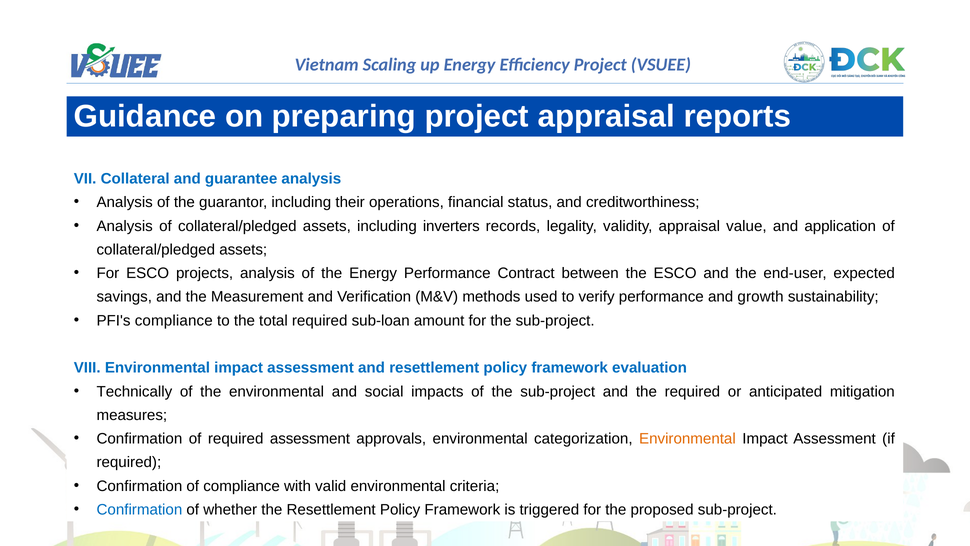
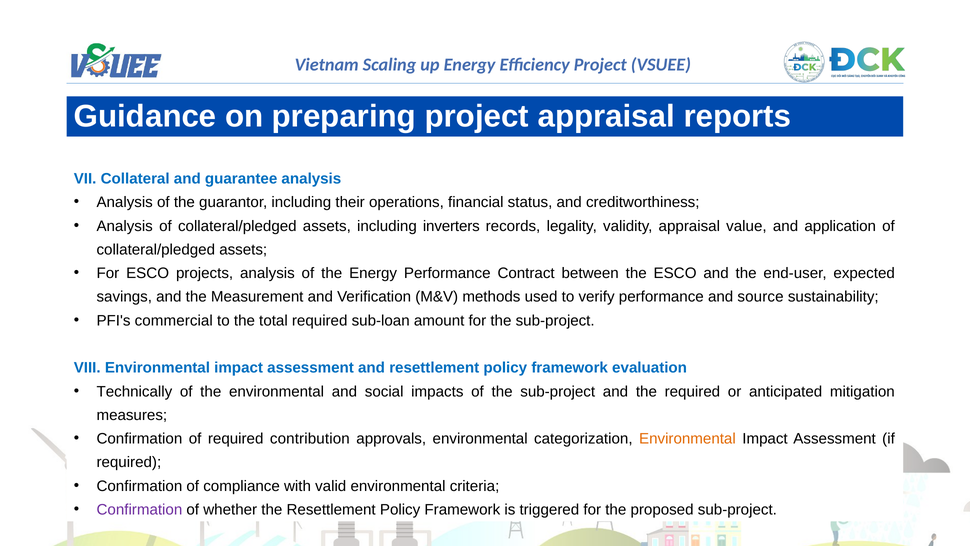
growth: growth -> source
PFI's compliance: compliance -> commercial
required assessment: assessment -> contribution
Confirmation at (139, 509) colour: blue -> purple
